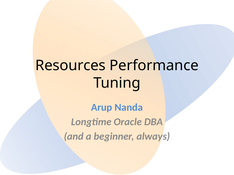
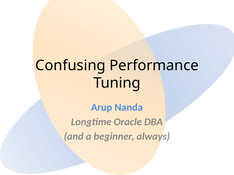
Resources: Resources -> Confusing
